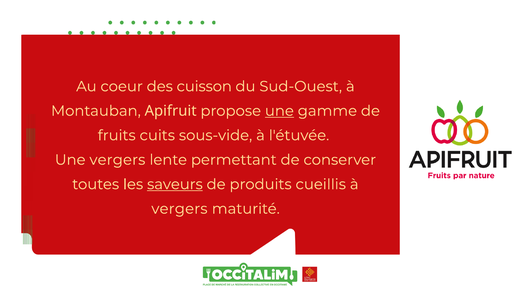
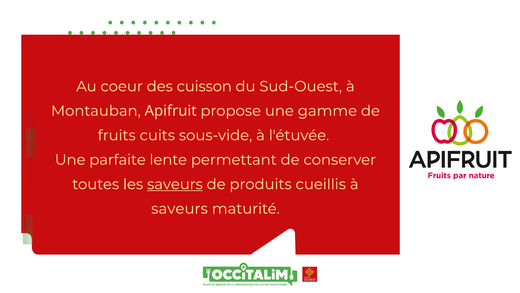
une at (279, 111) underline: present -> none
Une vergers: vergers -> parfaite
vergers at (179, 208): vergers -> saveurs
